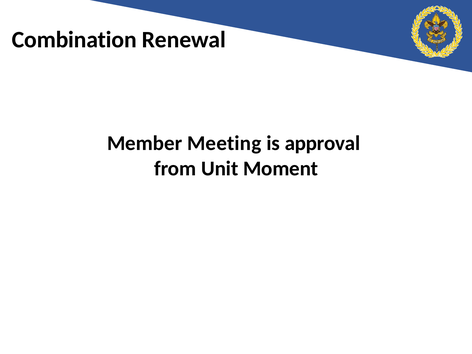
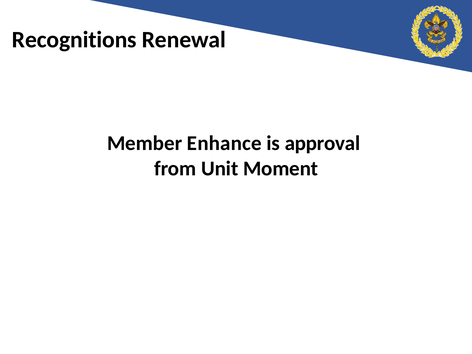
Combination: Combination -> Recognitions
Meeting: Meeting -> Enhance
